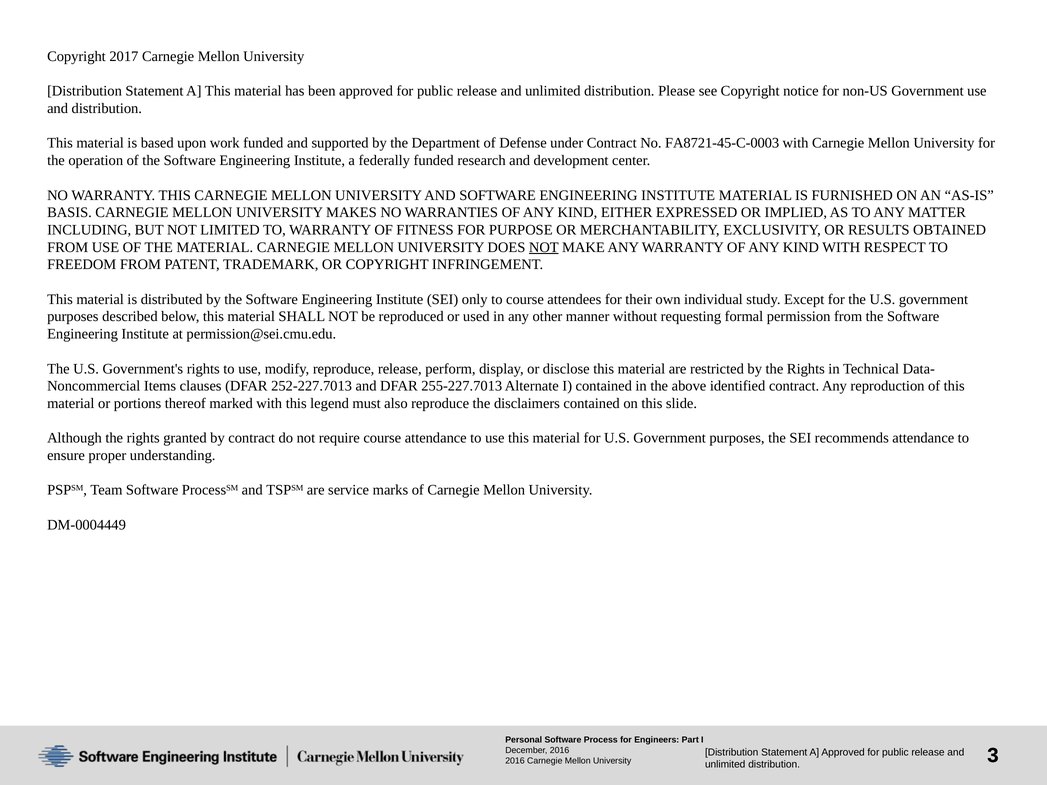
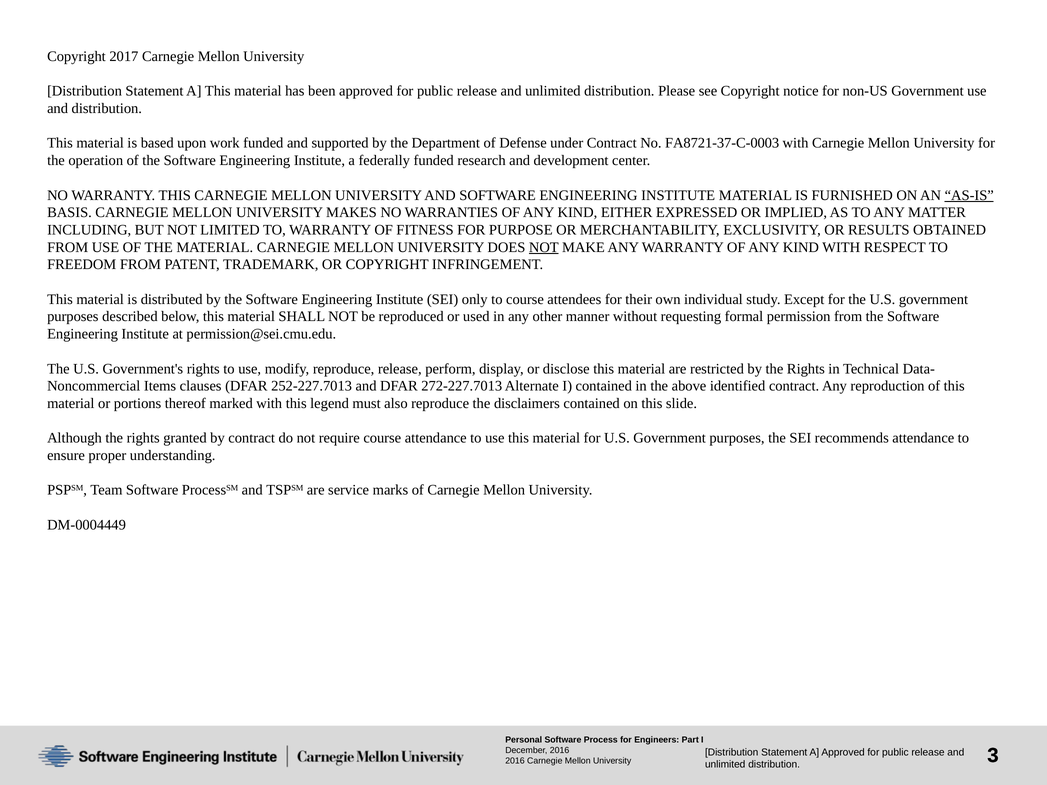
FA8721-45-C-0003: FA8721-45-C-0003 -> FA8721-37-C-0003
AS-IS underline: none -> present
255-227.7013: 255-227.7013 -> 272-227.7013
